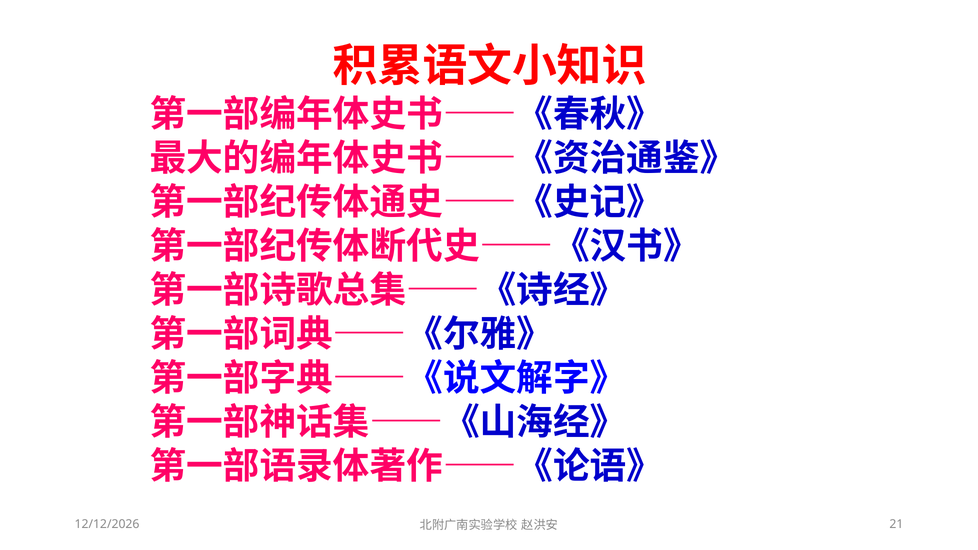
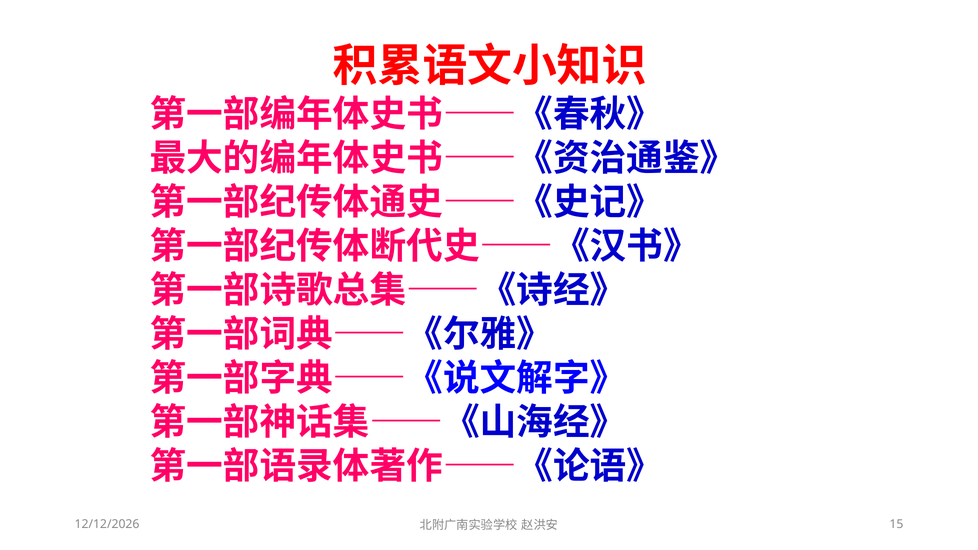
21: 21 -> 15
